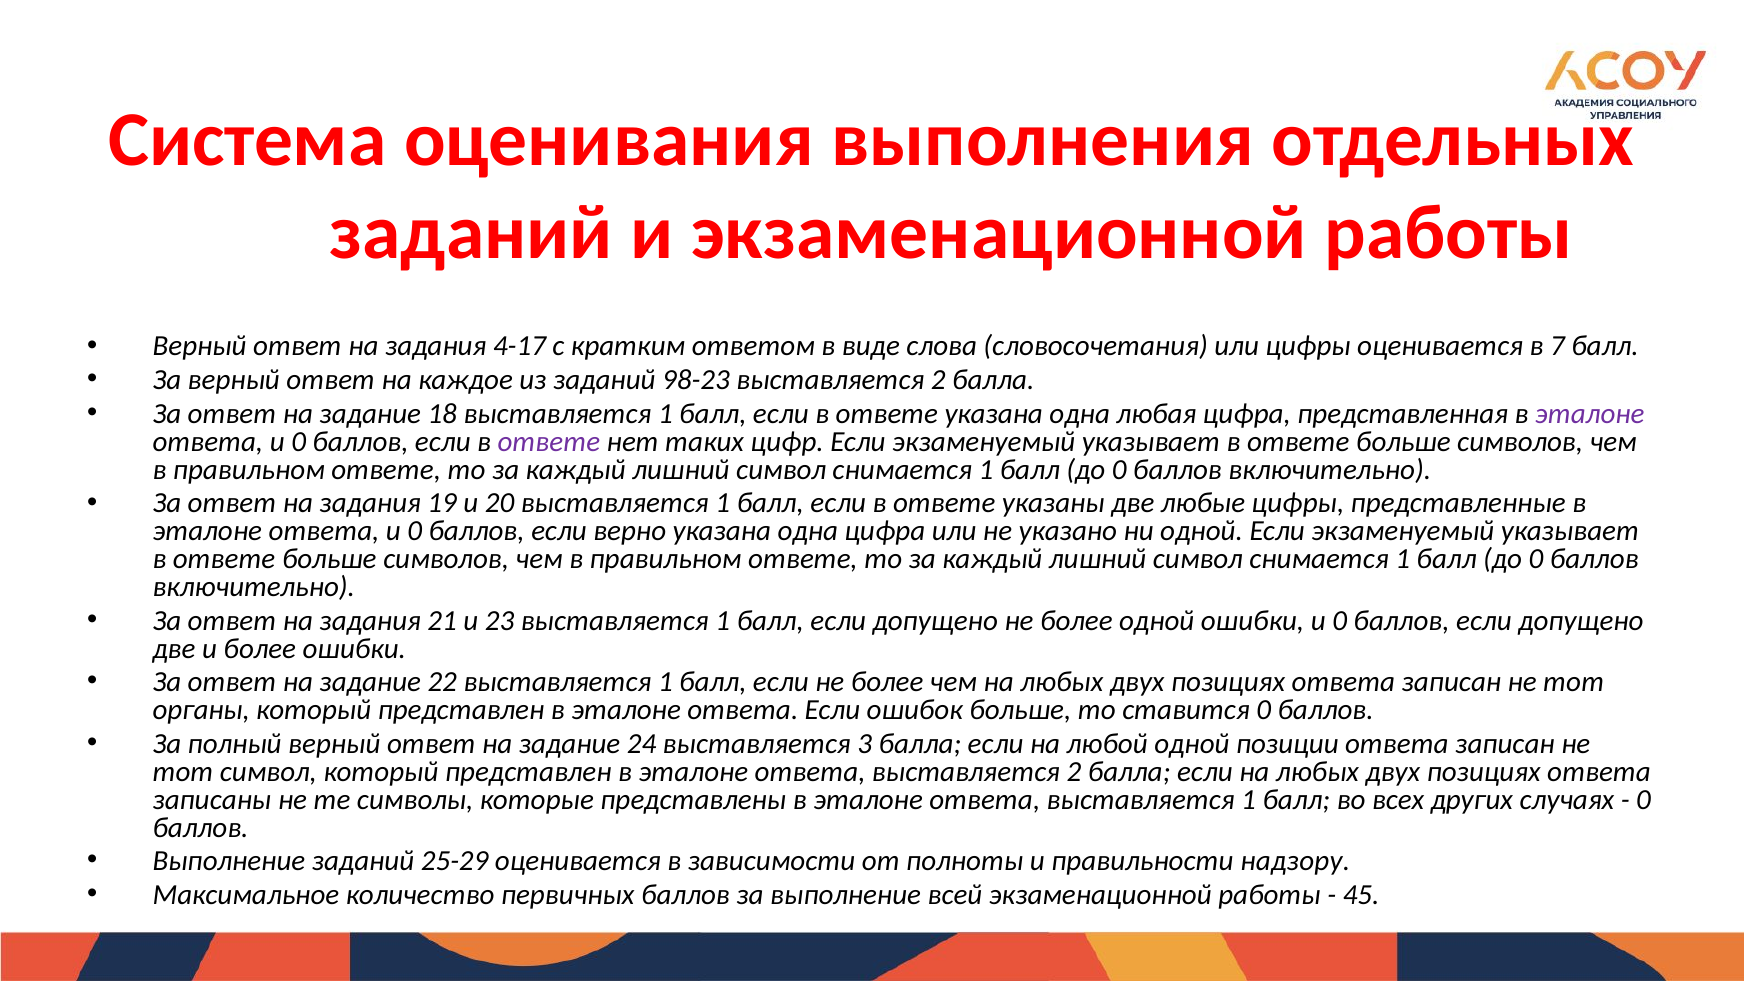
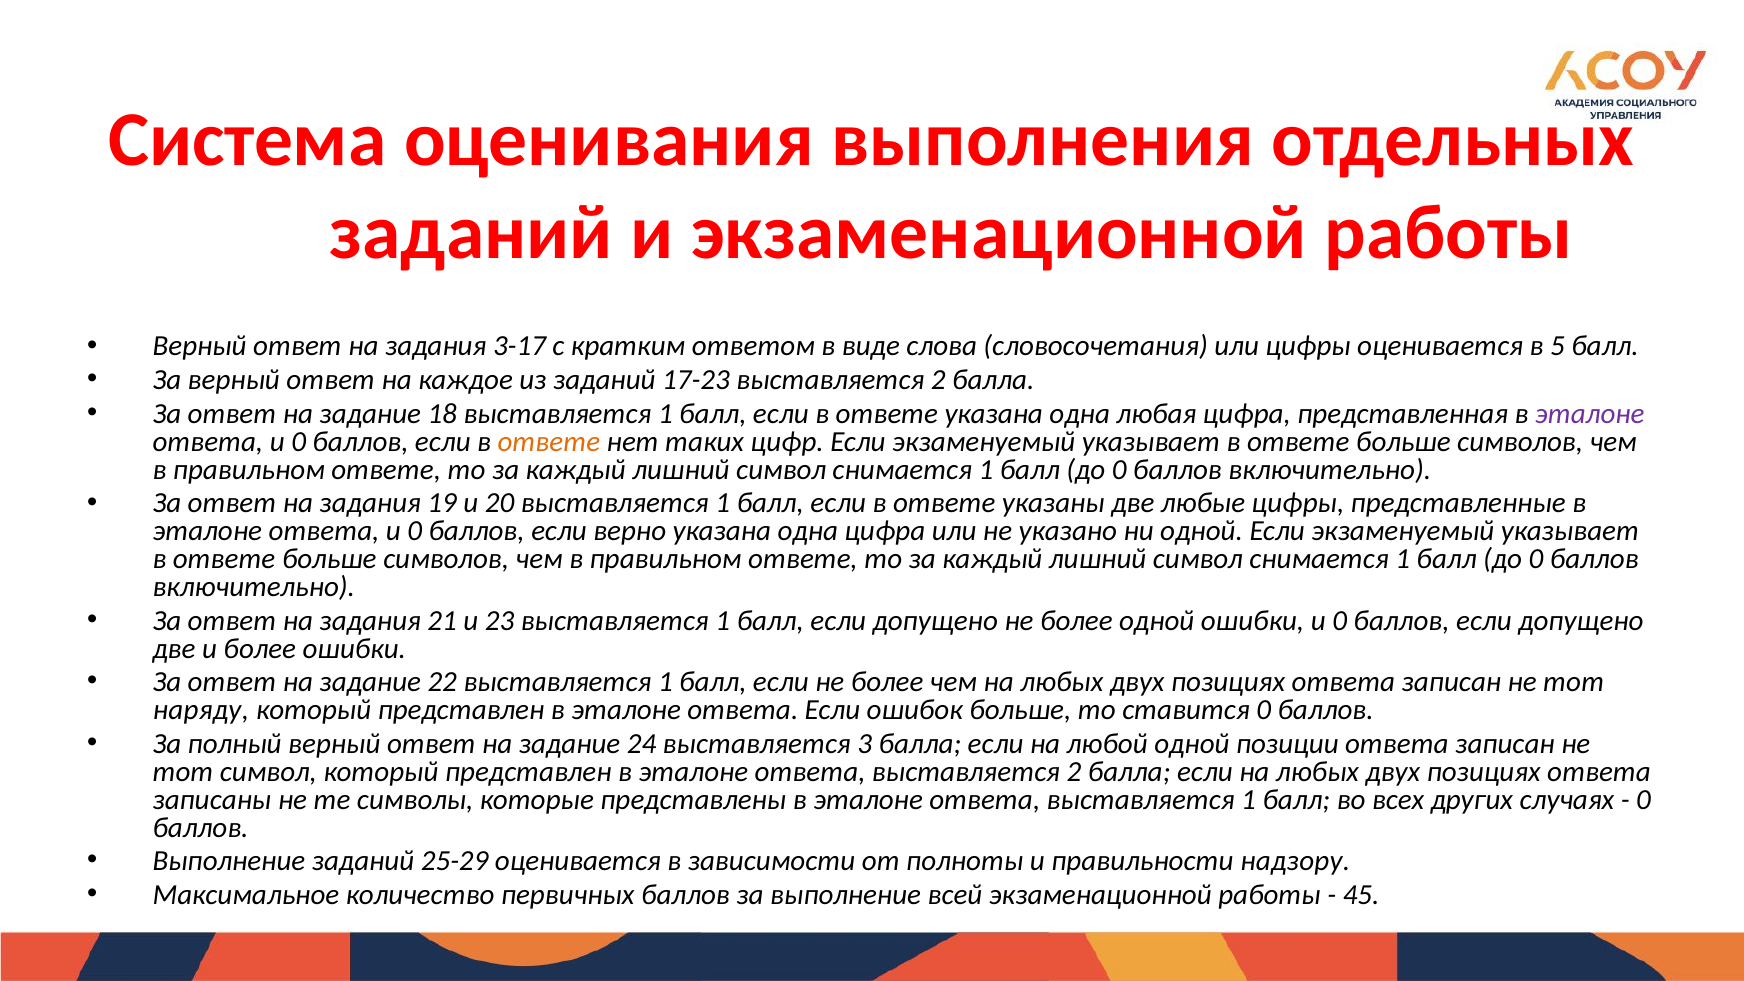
4-17: 4-17 -> 3-17
7: 7 -> 5
98-23: 98-23 -> 17-23
ответе at (549, 442) colour: purple -> orange
органы: органы -> наряду
